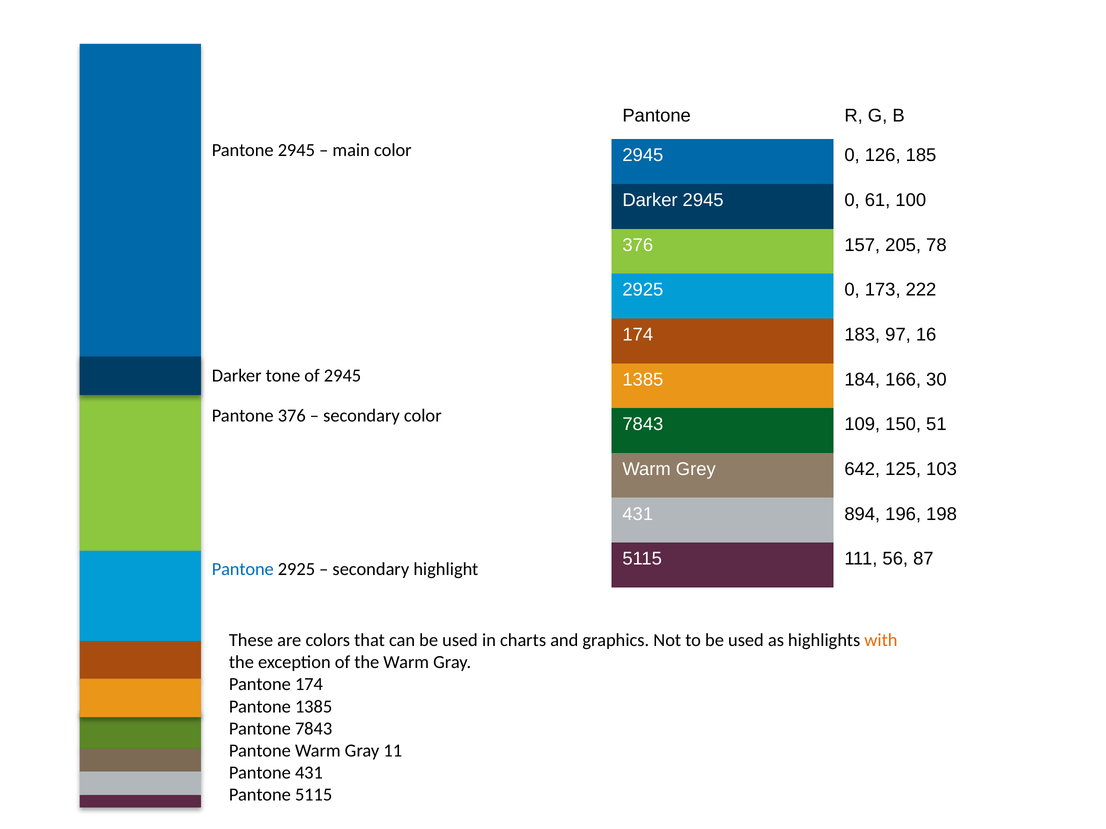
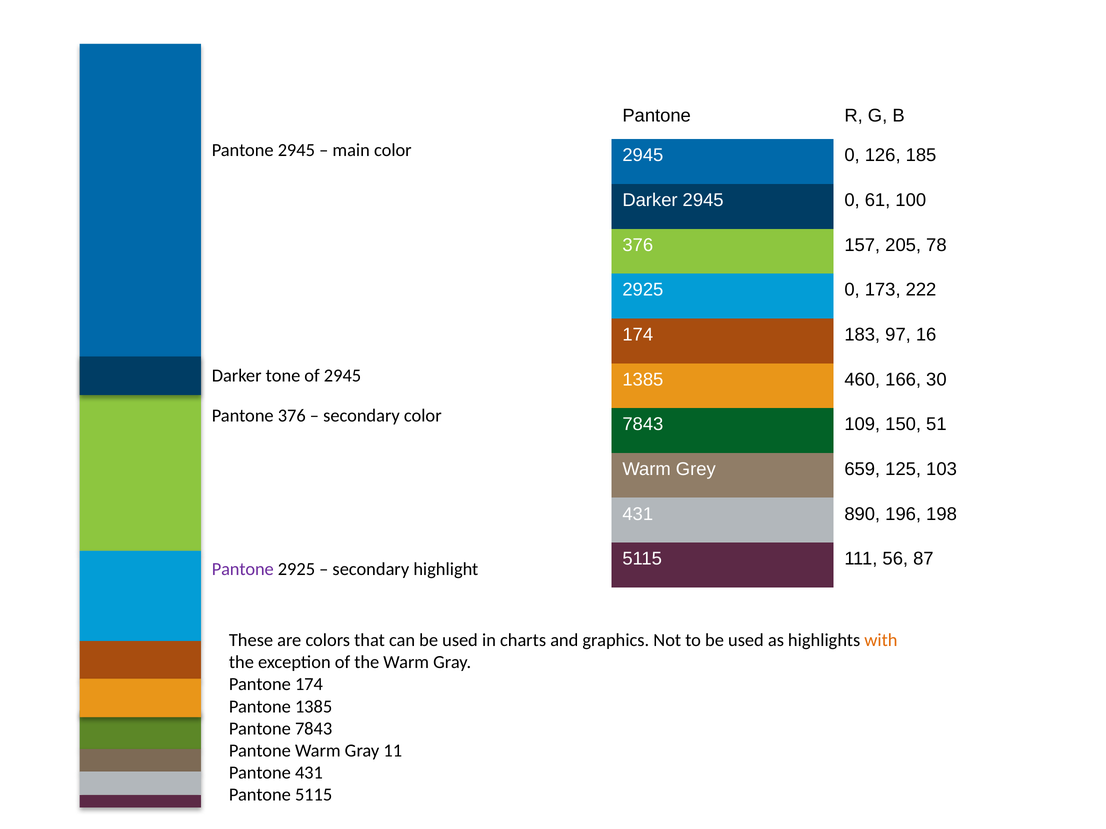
184: 184 -> 460
642: 642 -> 659
894: 894 -> 890
Pantone at (243, 570) colour: blue -> purple
